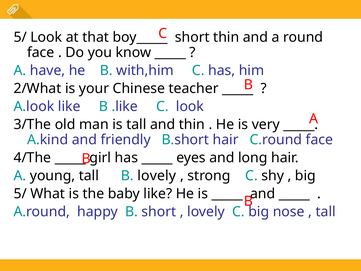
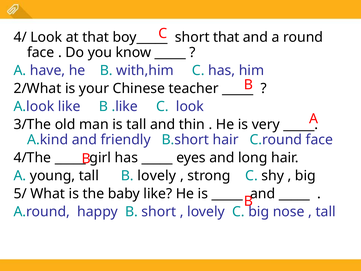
5/ at (20, 37): 5/ -> 4/
short thin: thin -> that
